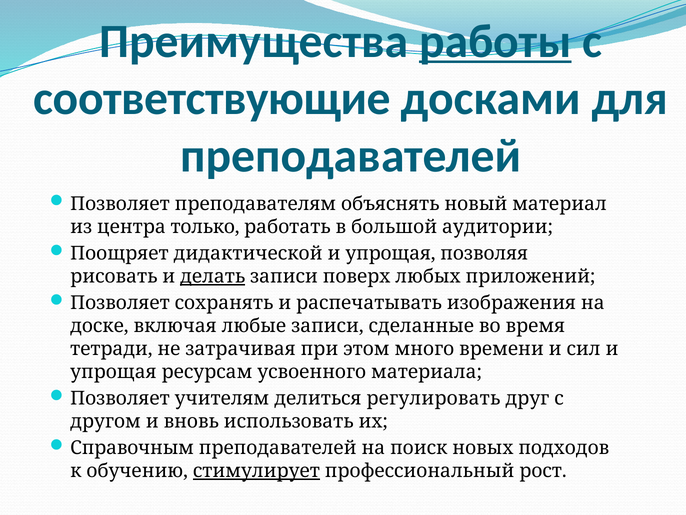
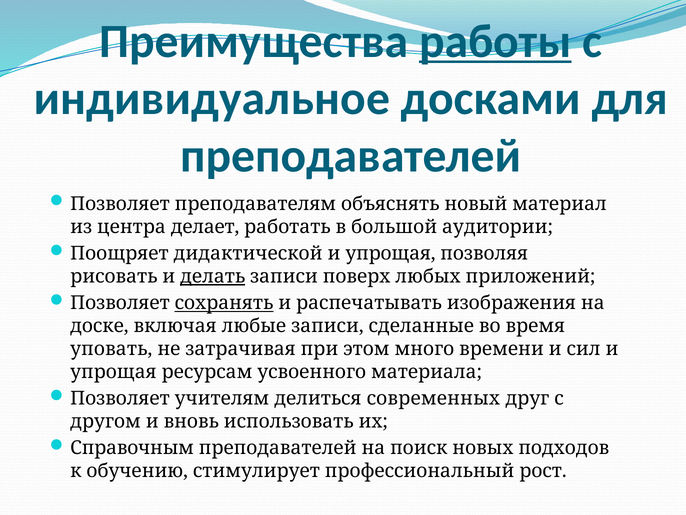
соответствующие: соответствующие -> индивидуальное
только: только -> делает
сохранять underline: none -> present
тетради: тетради -> уповать
регулировать: регулировать -> современных
стимулирует underline: present -> none
